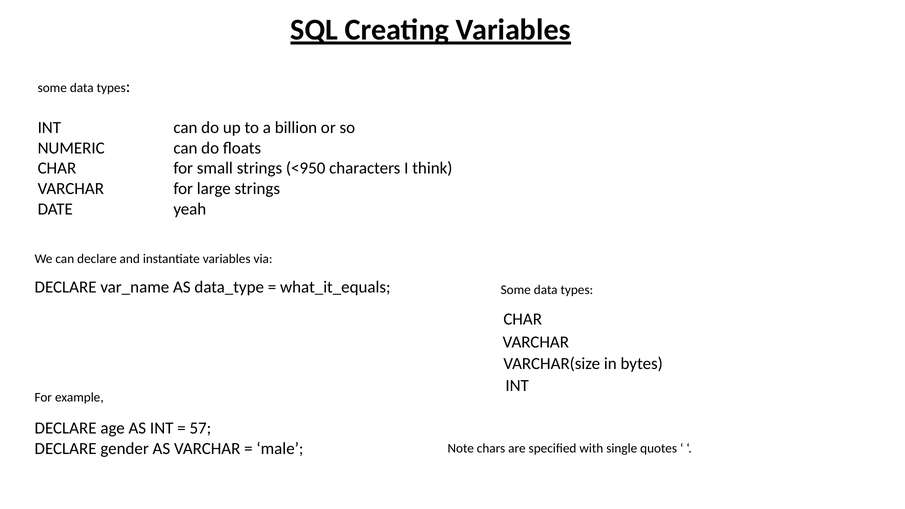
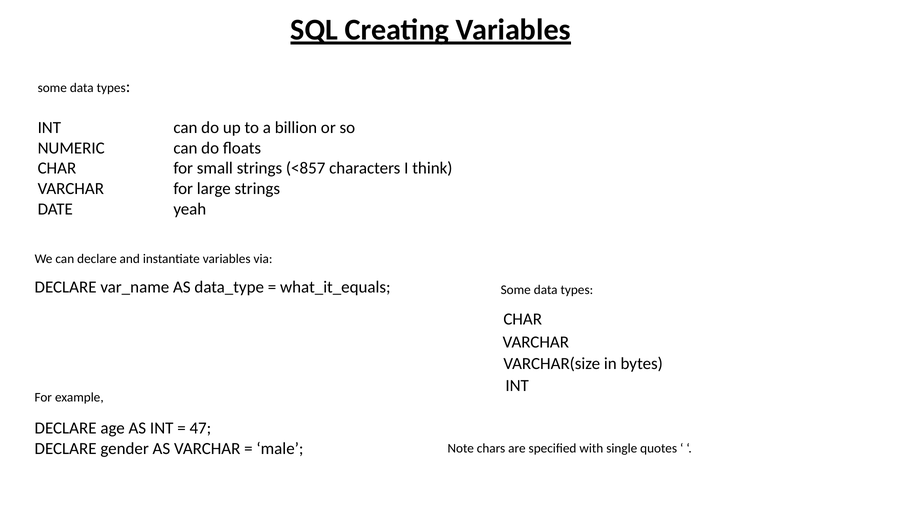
<950: <950 -> <857
57: 57 -> 47
